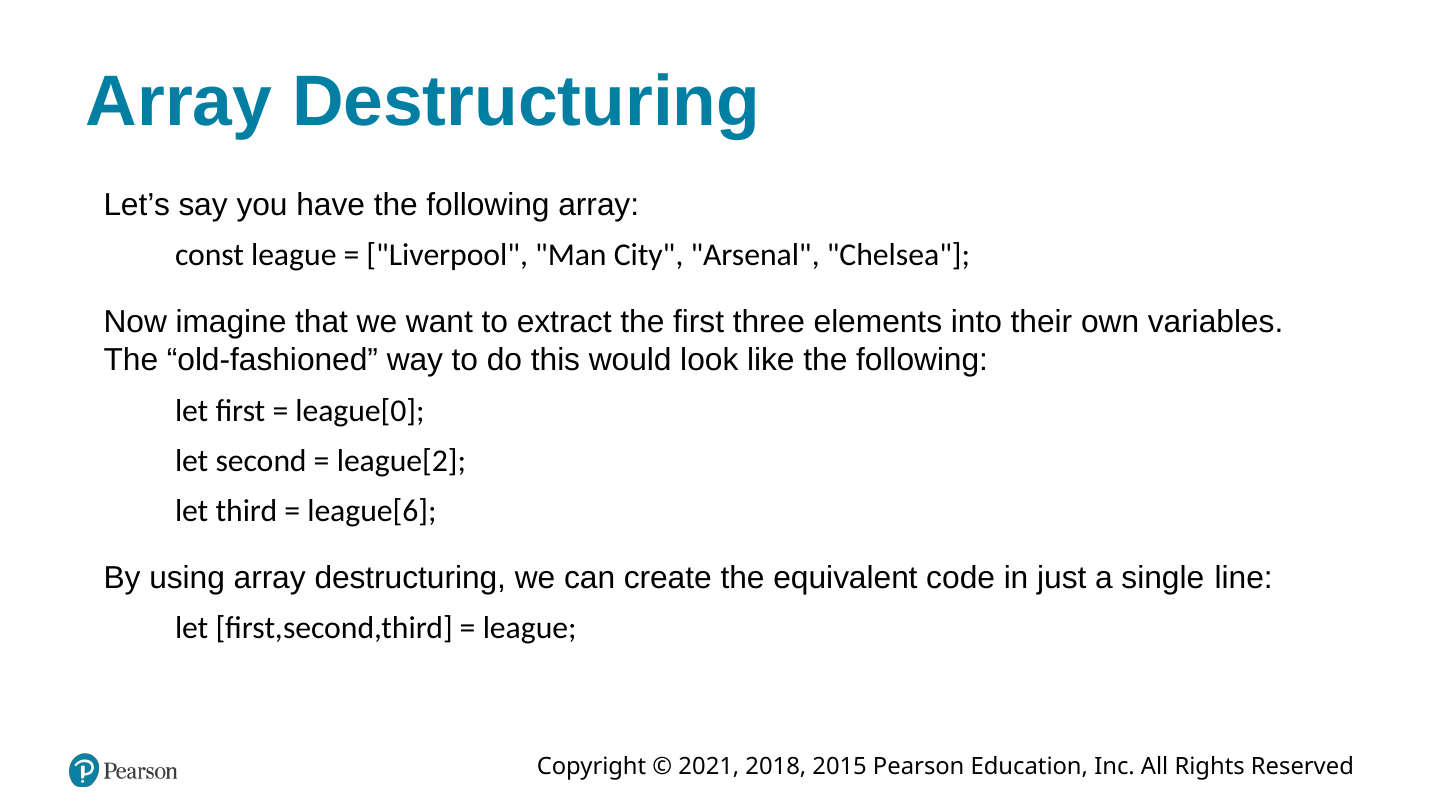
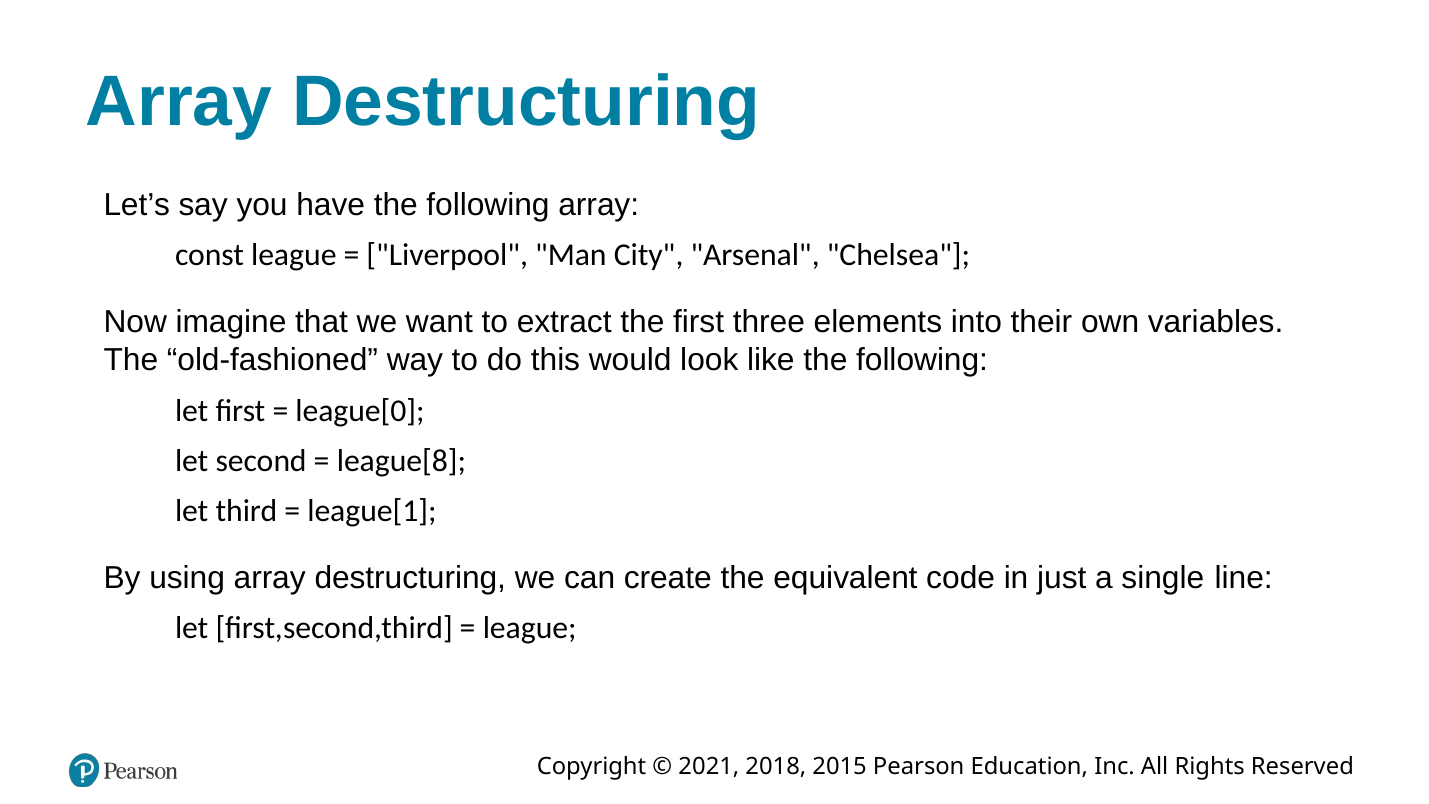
league[2: league[2 -> league[8
league[6: league[6 -> league[1
